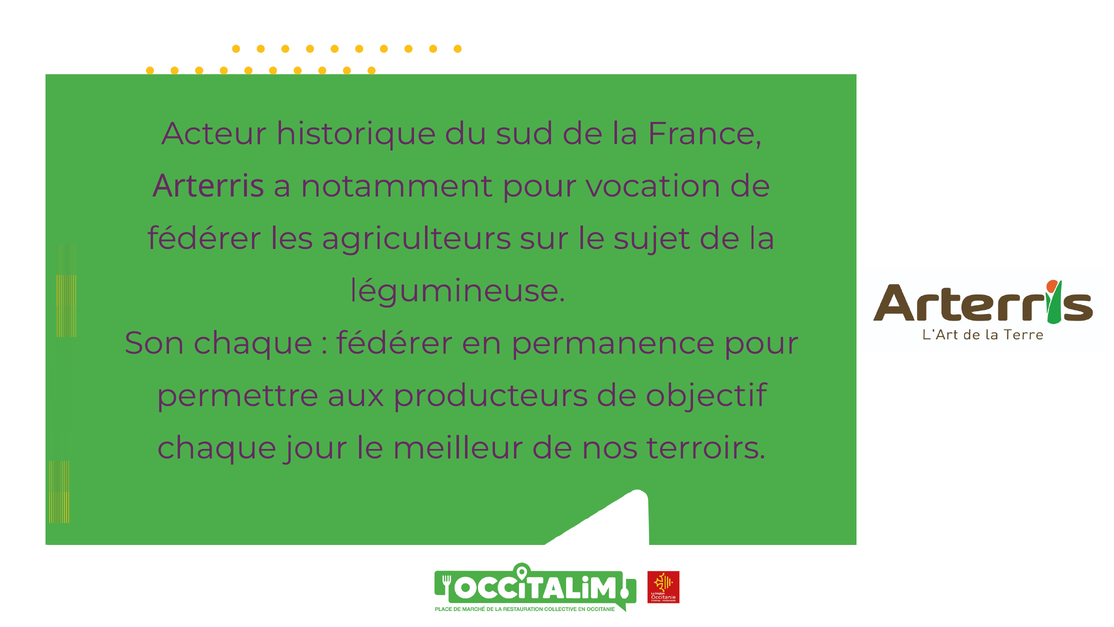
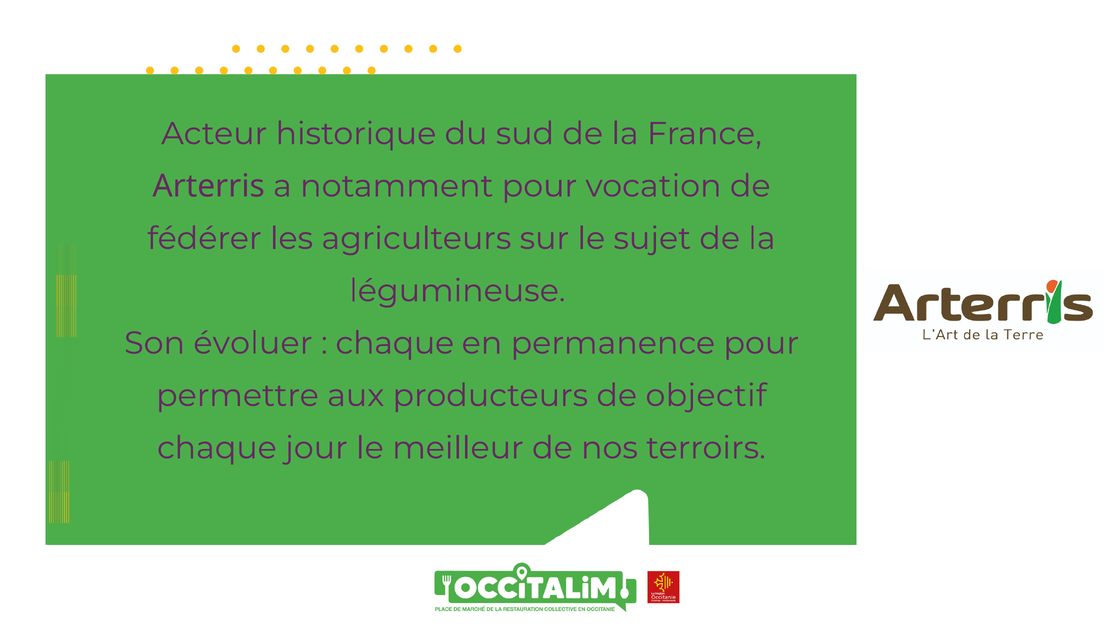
Son chaque: chaque -> évoluer
fédérer at (395, 343): fédérer -> chaque
